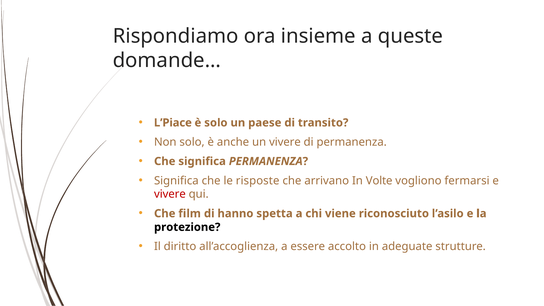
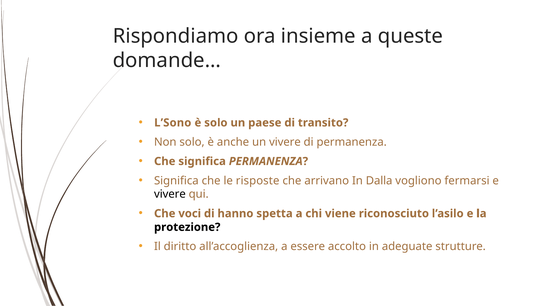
L’Piace: L’Piace -> L’Sono
Volte: Volte -> Dalla
vivere at (170, 194) colour: red -> black
film: film -> voci
